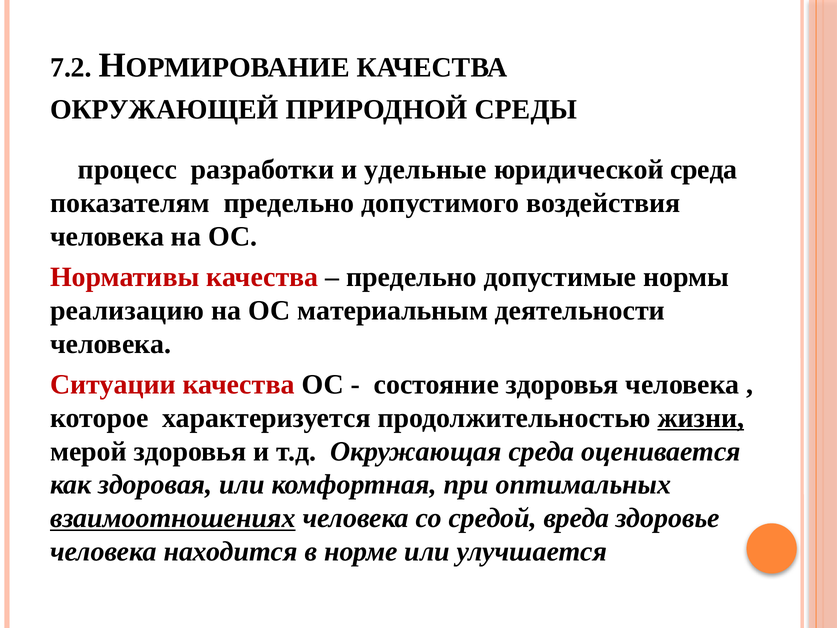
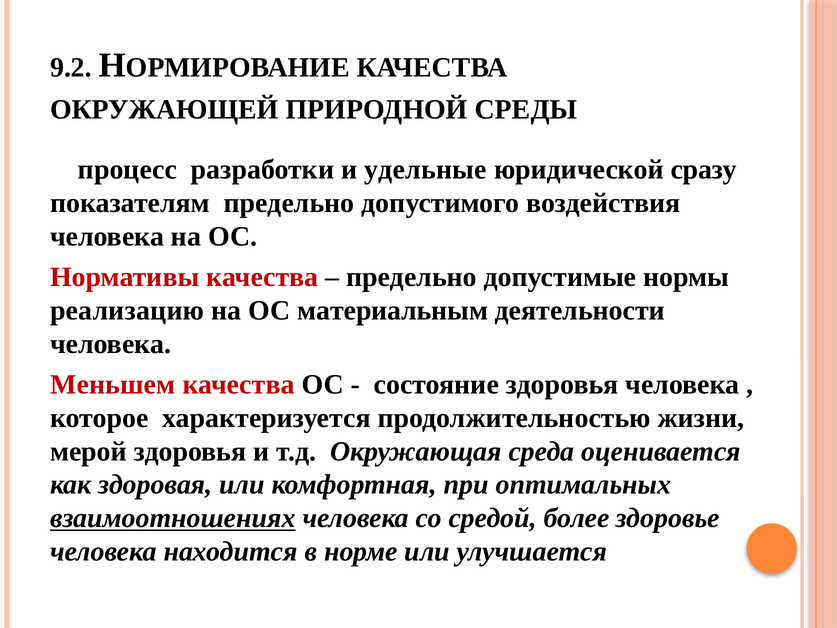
7.2: 7.2 -> 9.2
юридической среда: среда -> сразу
Ситуации: Ситуации -> Меньшем
жизни underline: present -> none
вреда: вреда -> более
